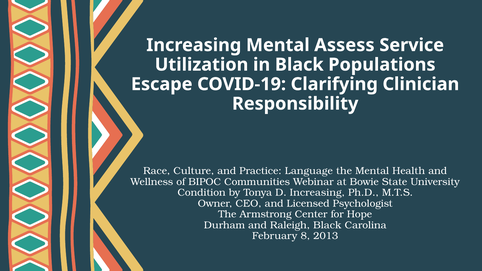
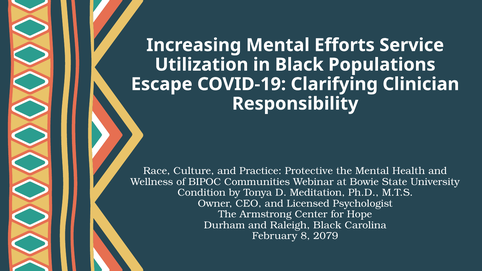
Assess: Assess -> Efforts
Language: Language -> Protective
D Increasing: Increasing -> Meditation
2013: 2013 -> 2079
